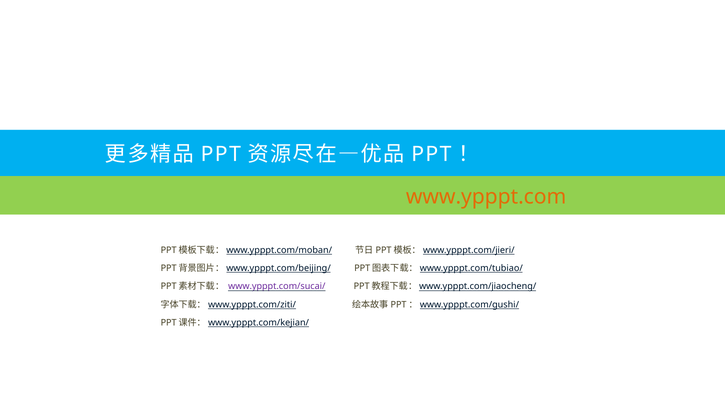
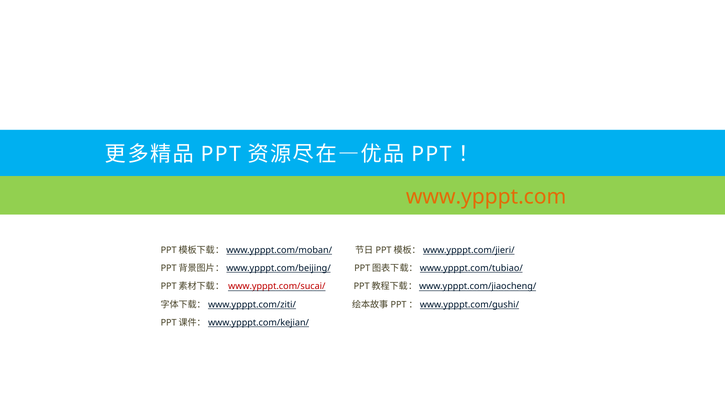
www.ypppt.com/sucai/ colour: purple -> red
